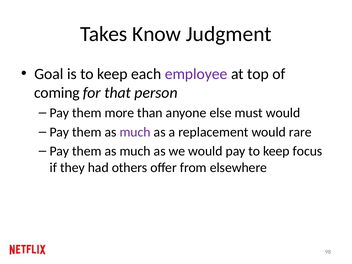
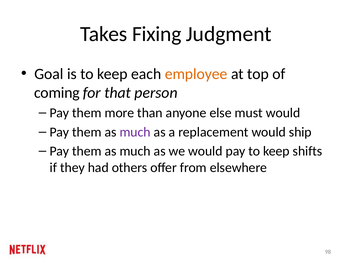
Know: Know -> Fixing
employee colour: purple -> orange
rare: rare -> ship
focus: focus -> shifts
